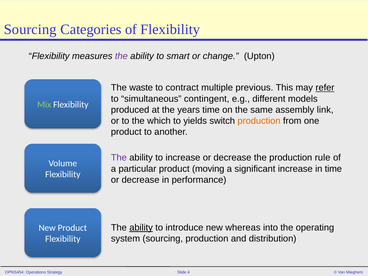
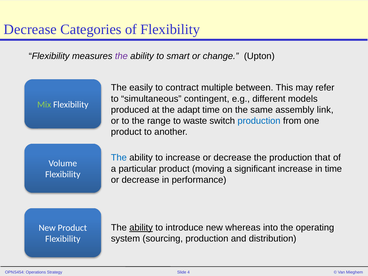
Sourcing at (30, 29): Sourcing -> Decrease
waste: waste -> easily
previous: previous -> between
refer underline: present -> none
years: years -> adapt
which: which -> range
yields: yields -> waste
production at (259, 121) colour: orange -> blue
The at (119, 158) colour: purple -> blue
rule: rule -> that
